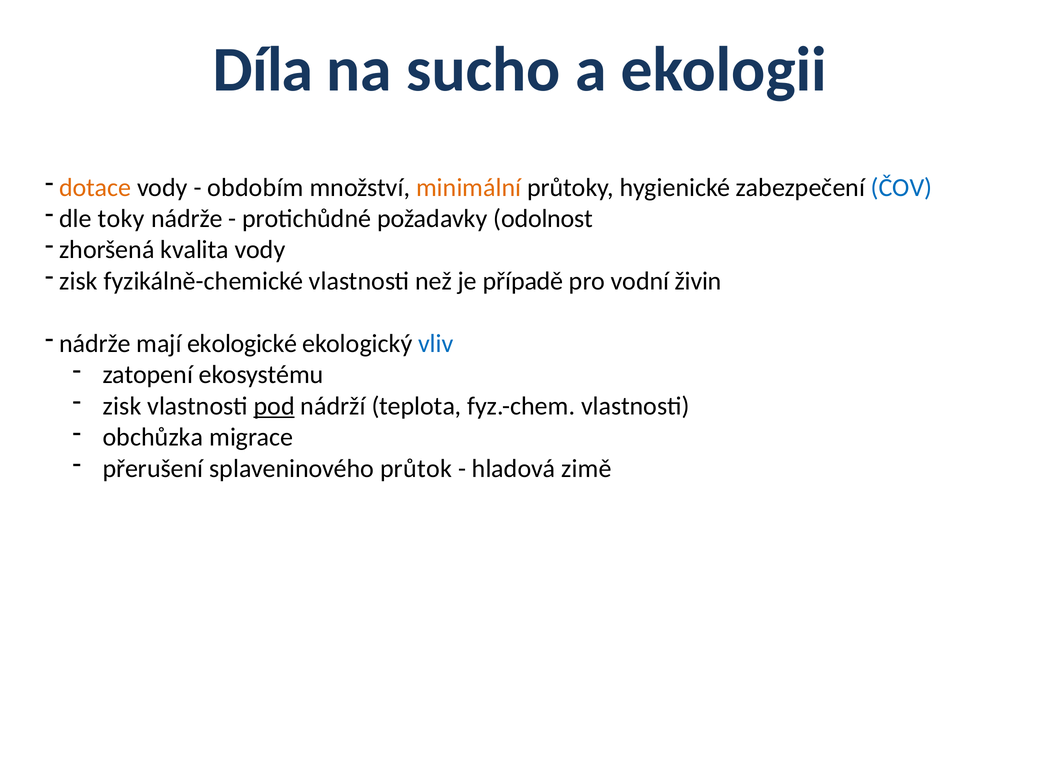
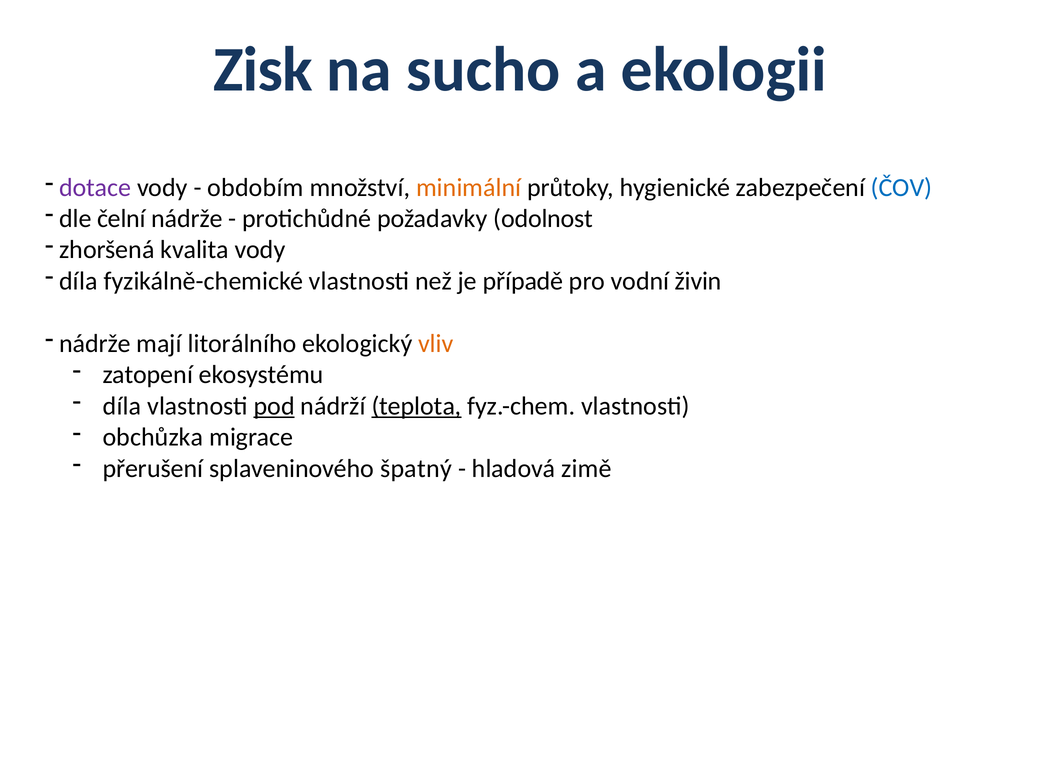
Díla: Díla -> Zisk
dotace colour: orange -> purple
toky: toky -> čelní
zisk at (78, 281): zisk -> díla
ekologické: ekologické -> litorálního
vliv colour: blue -> orange
zisk at (122, 406): zisk -> díla
teplota underline: none -> present
průtok: průtok -> špatný
